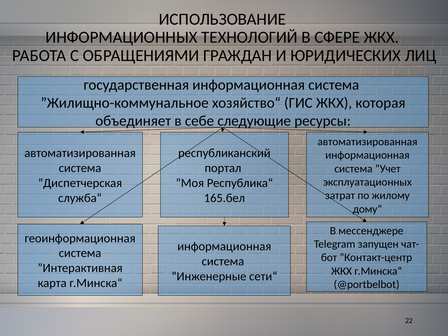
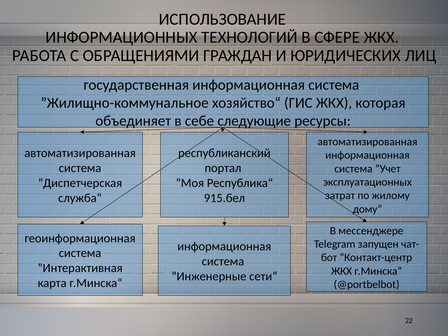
165.бел: 165.бел -> 915.бел
